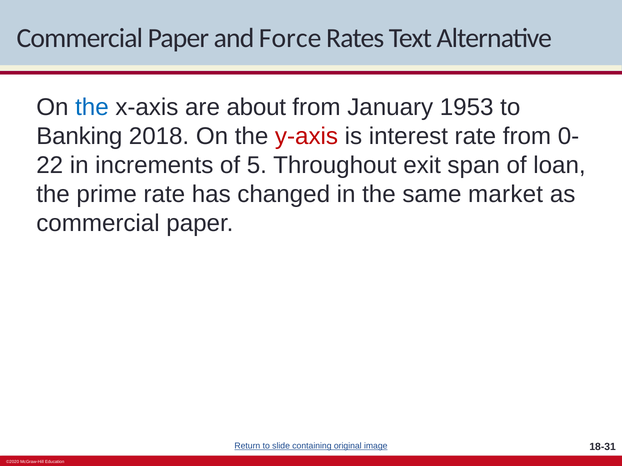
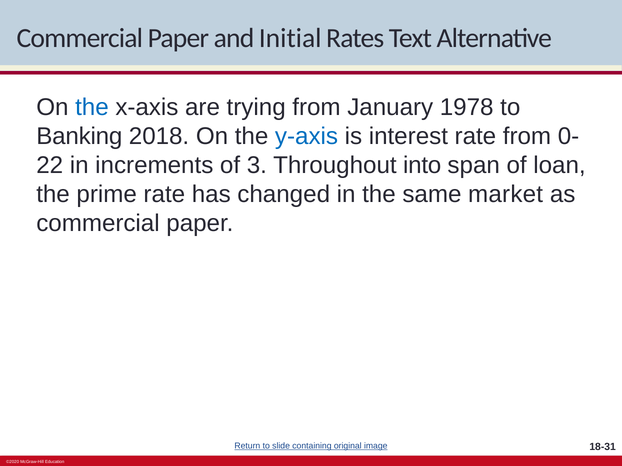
Force: Force -> Initial
about: about -> trying
1953: 1953 -> 1978
y-axis colour: red -> blue
5: 5 -> 3
exit: exit -> into
